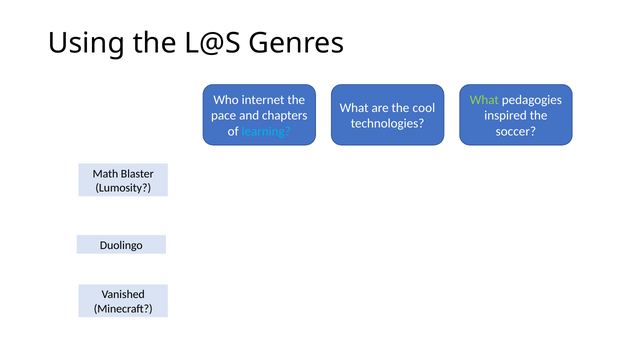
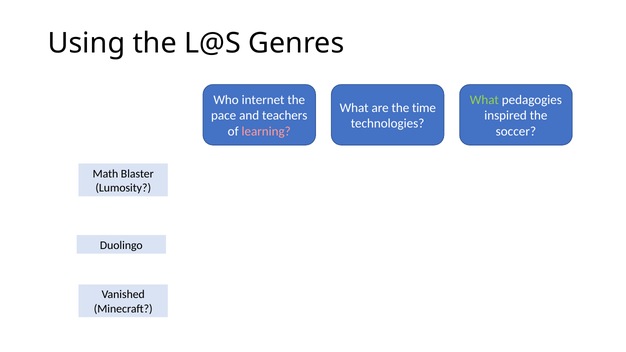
cool: cool -> time
chapters: chapters -> teachers
learning colour: light blue -> pink
